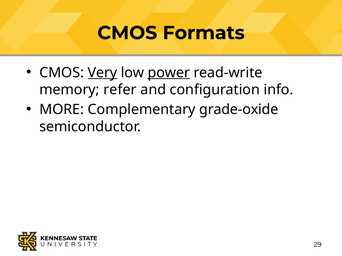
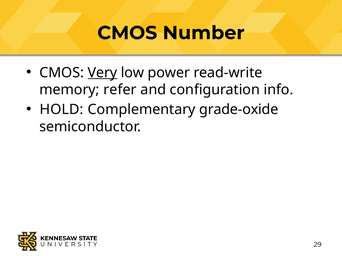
Formats: Formats -> Number
power underline: present -> none
MORE: MORE -> HOLD
